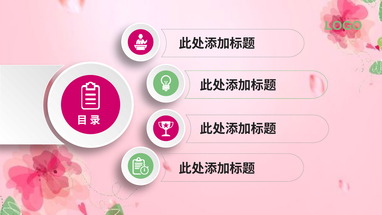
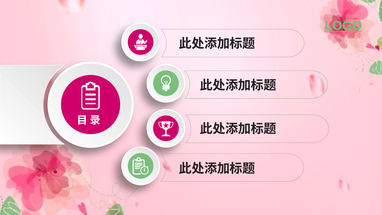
LOGO underline: none -> present
